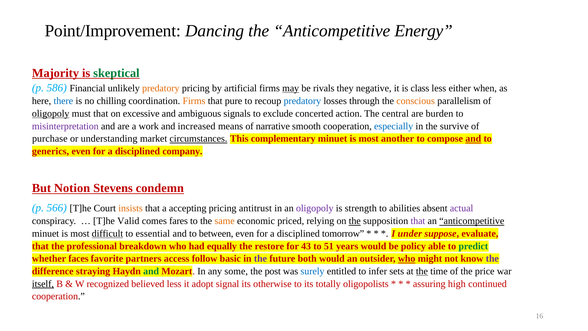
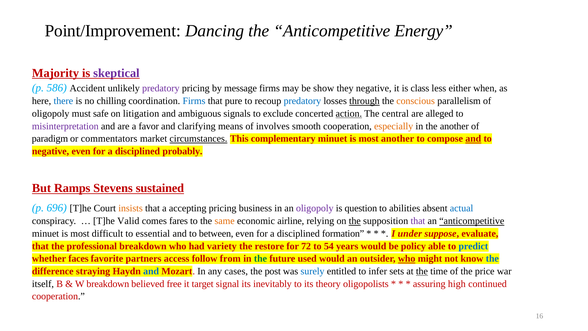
skeptical colour: green -> purple
Financial: Financial -> Accident
predatory at (161, 88) colour: orange -> purple
artificial: artificial -> message
may underline: present -> none
rivals: rivals -> show
Firms at (194, 101) colour: orange -> blue
through underline: none -> present
oligopoly at (51, 114) underline: present -> none
must that: that -> safe
excessive: excessive -> litigation
action underline: none -> present
burden: burden -> alleged
work: work -> favor
increased: increased -> clarifying
narrative: narrative -> involves
especially colour: blue -> orange
the survive: survive -> another
purchase: purchase -> paradigm
understanding: understanding -> commentators
generics at (51, 151): generics -> negative
company: company -> probably
Notion: Notion -> Ramps
condemn: condemn -> sustained
566: 566 -> 696
antitrust: antitrust -> business
strength: strength -> question
actual colour: purple -> blue
priced: priced -> airline
difficult underline: present -> none
tomorrow: tomorrow -> formation
equally: equally -> variety
43: 43 -> 72
51: 51 -> 54
predict colour: green -> blue
basic: basic -> from
the at (260, 259) colour: purple -> green
both: both -> used
the at (492, 259) colour: purple -> blue
and at (151, 271) colour: green -> blue
some: some -> cases
itself underline: present -> none
W recognized: recognized -> breakdown
believed less: less -> free
adopt: adopt -> target
otherwise: otherwise -> inevitably
totally: totally -> theory
